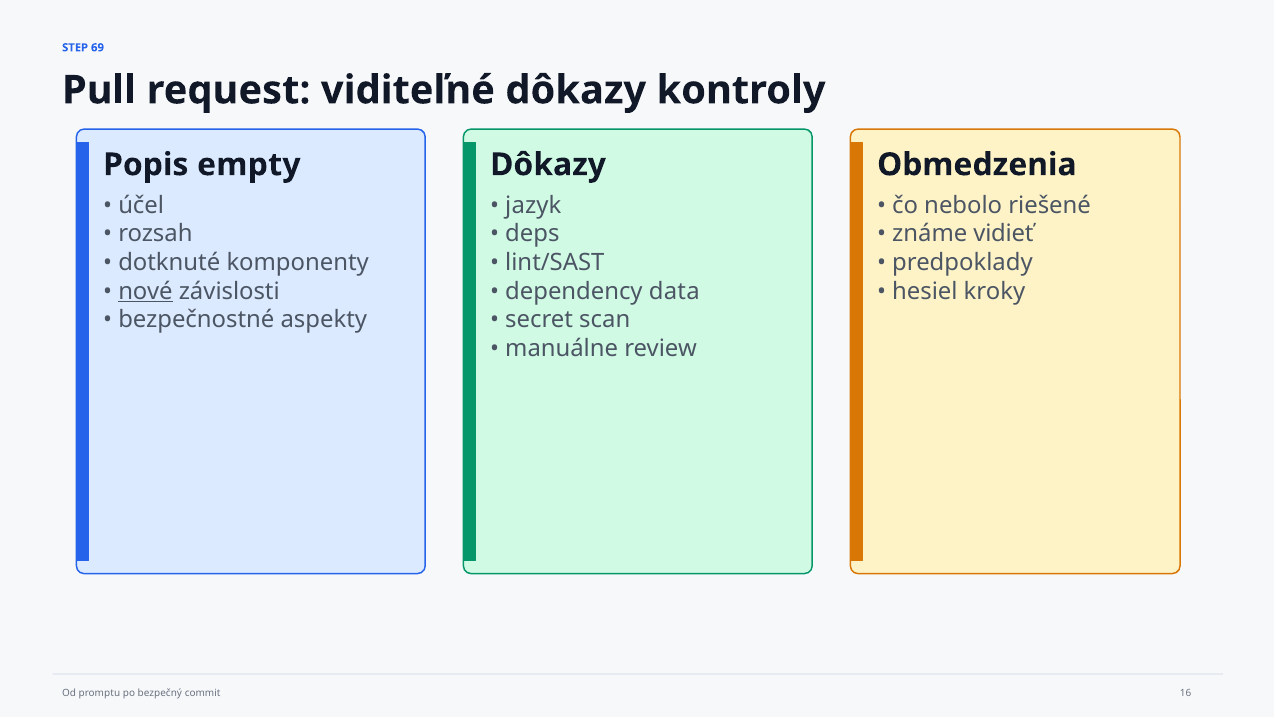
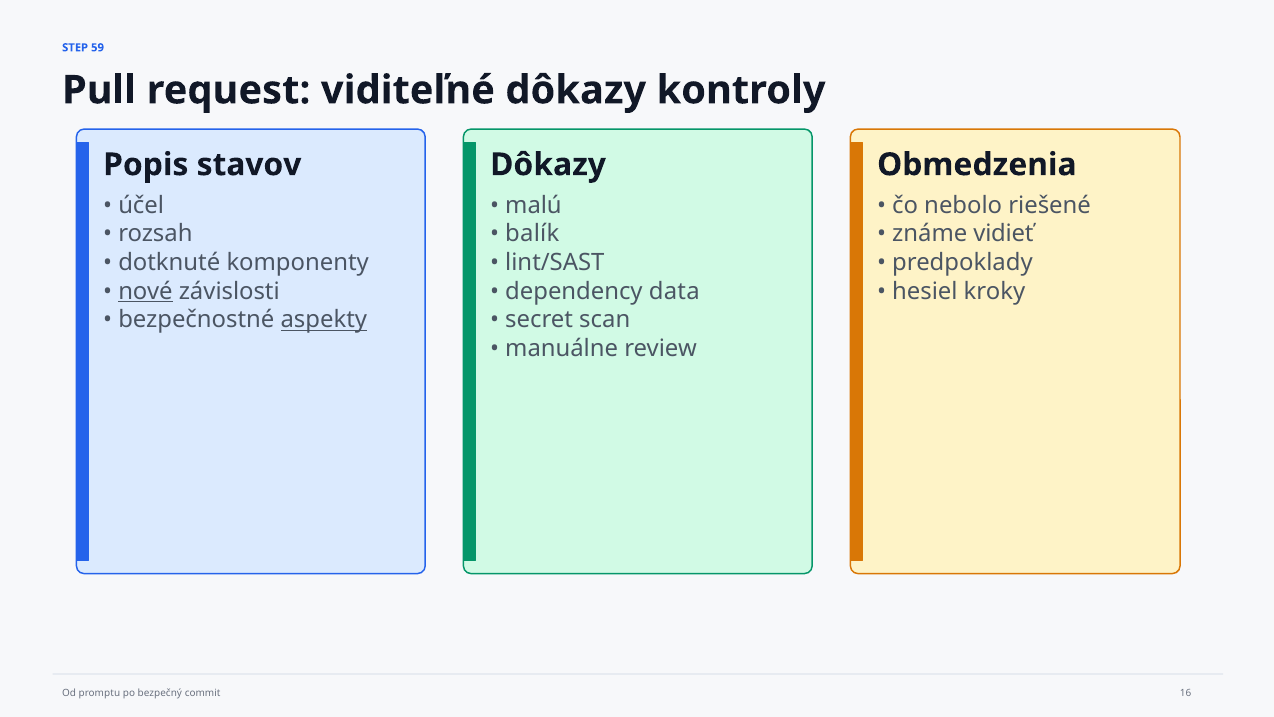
69: 69 -> 59
empty: empty -> stavov
jazyk: jazyk -> malú
deps: deps -> balík
aspekty underline: none -> present
